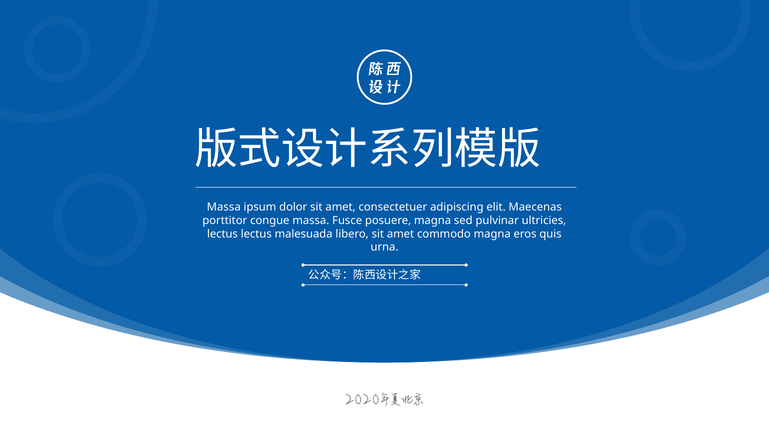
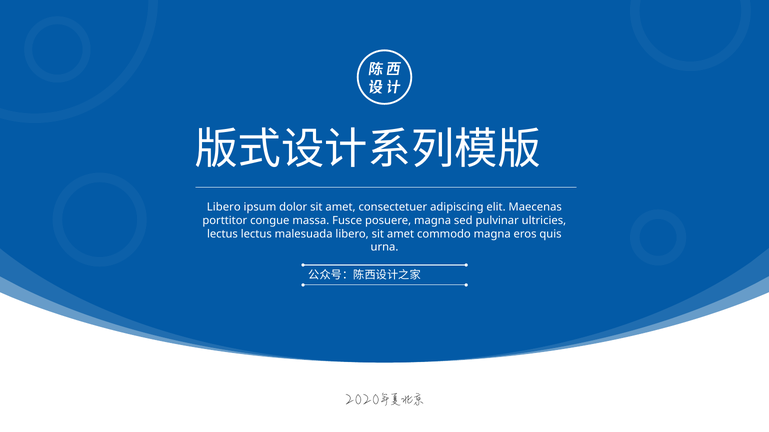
Massa at (224, 207): Massa -> Libero
